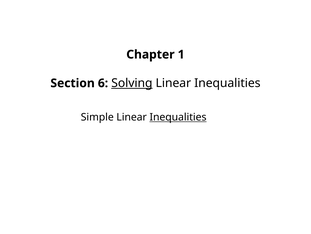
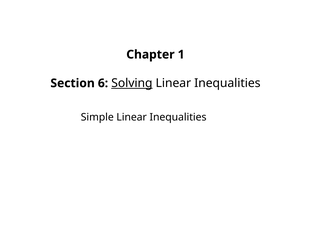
Inequalities at (178, 117) underline: present -> none
